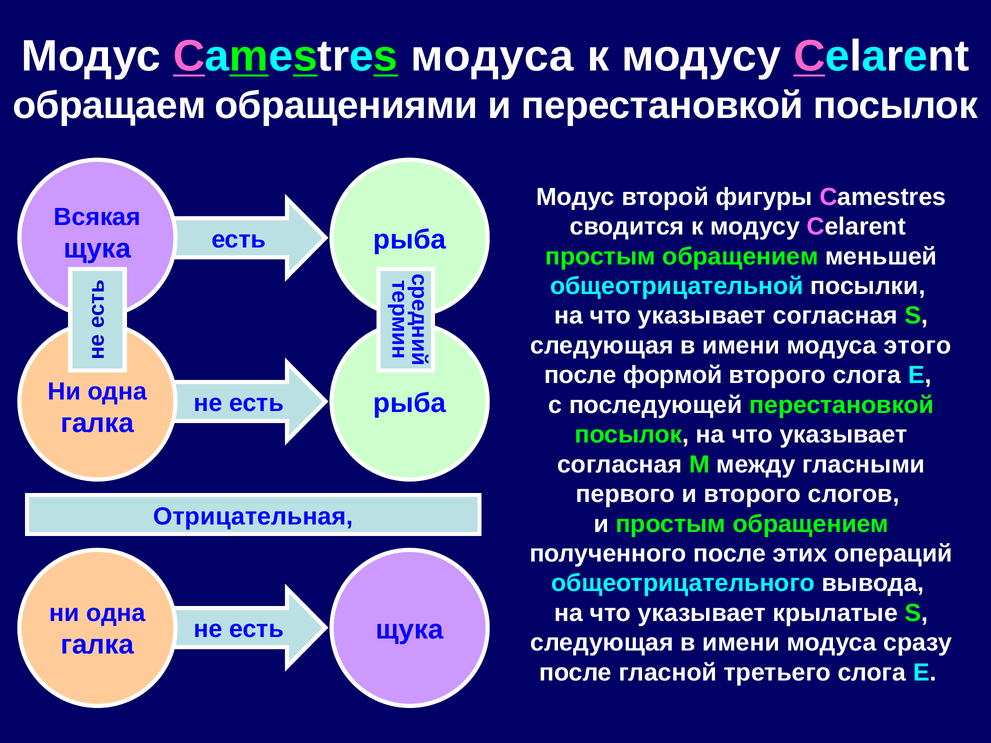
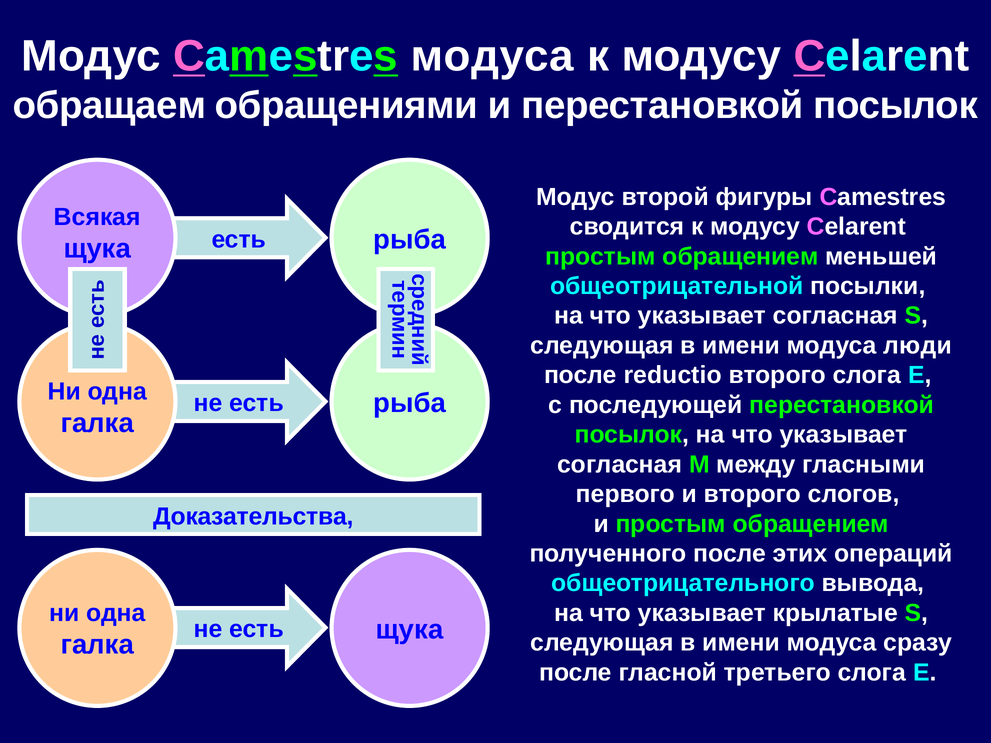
этого: этого -> люди
формой: формой -> reductio
Отрицательная: Отрицательная -> Доказательства
